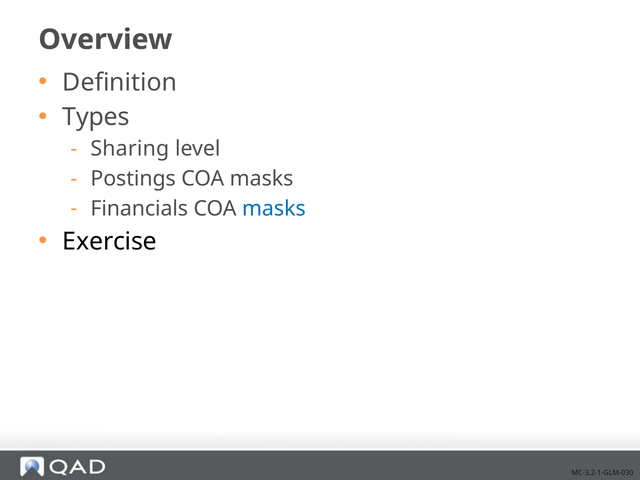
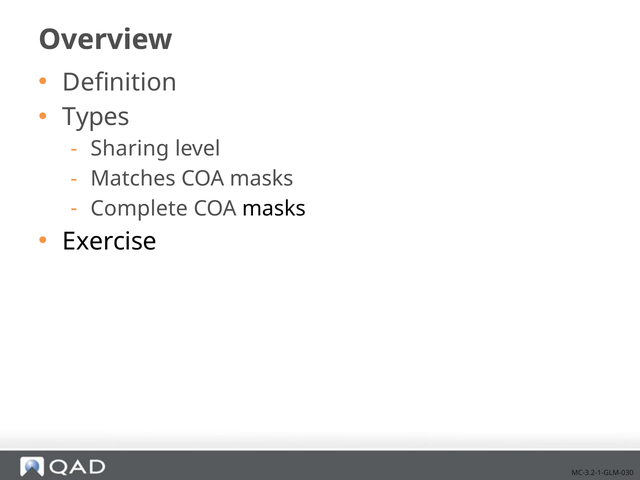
Postings: Postings -> Matches
Financials: Financials -> Complete
masks at (274, 209) colour: blue -> black
